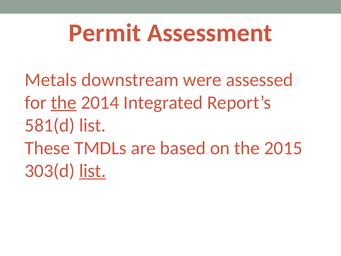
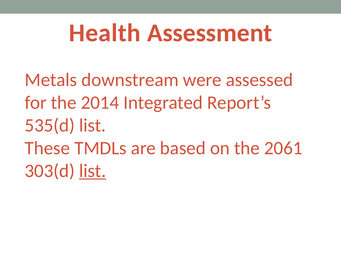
Permit: Permit -> Health
the at (64, 102) underline: present -> none
581(d: 581(d -> 535(d
2015: 2015 -> 2061
